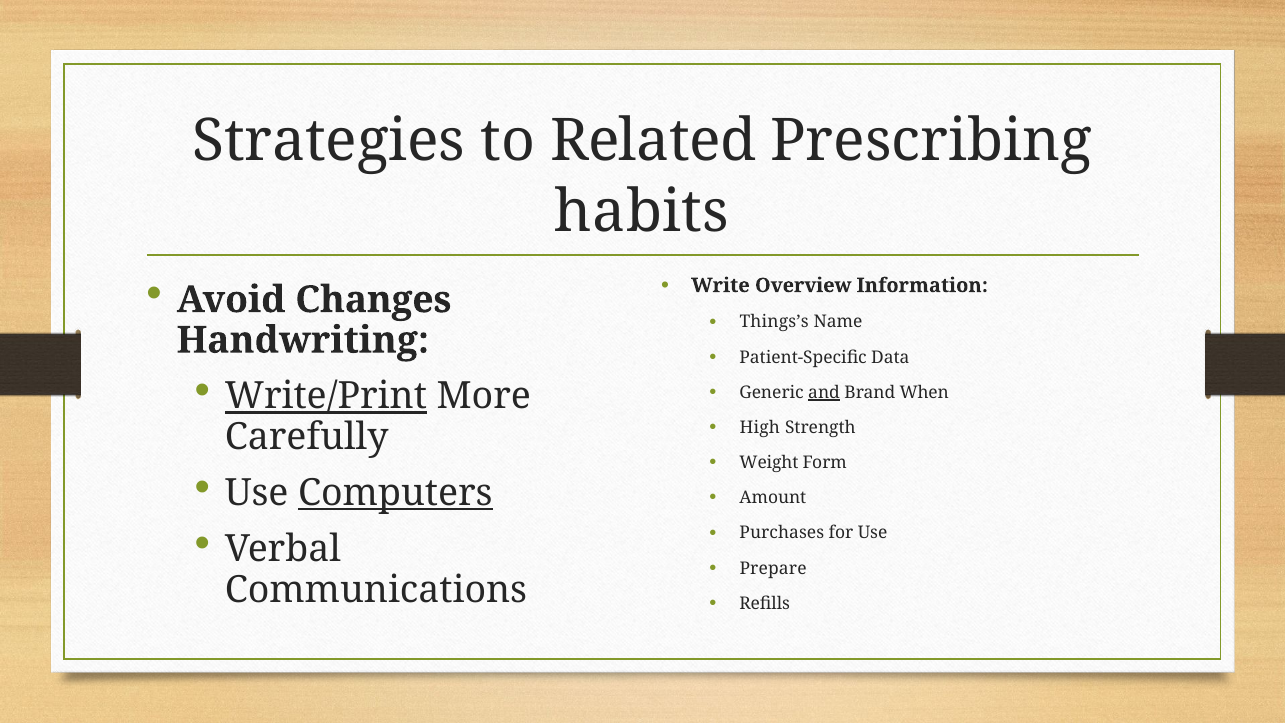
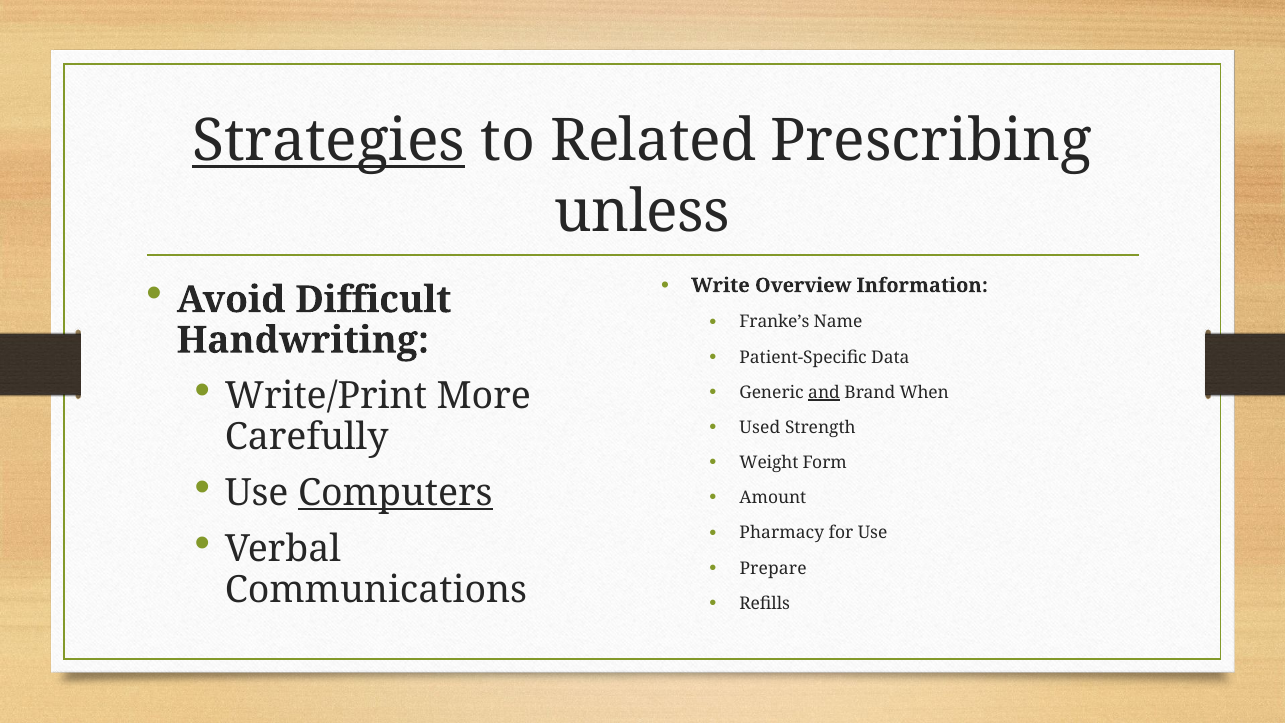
Strategies underline: none -> present
habits: habits -> unless
Changes: Changes -> Difficult
Things’s: Things’s -> Franke’s
Write/Print underline: present -> none
High: High -> Used
Purchases: Purchases -> Pharmacy
